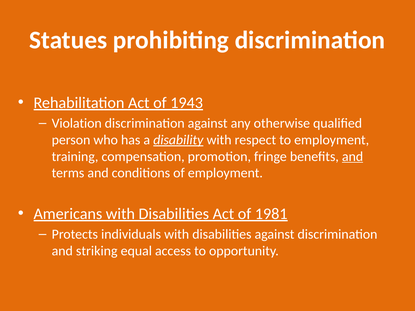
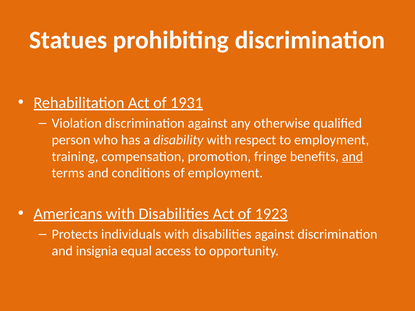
1943: 1943 -> 1931
disability underline: present -> none
1981: 1981 -> 1923
striking: striking -> insignia
